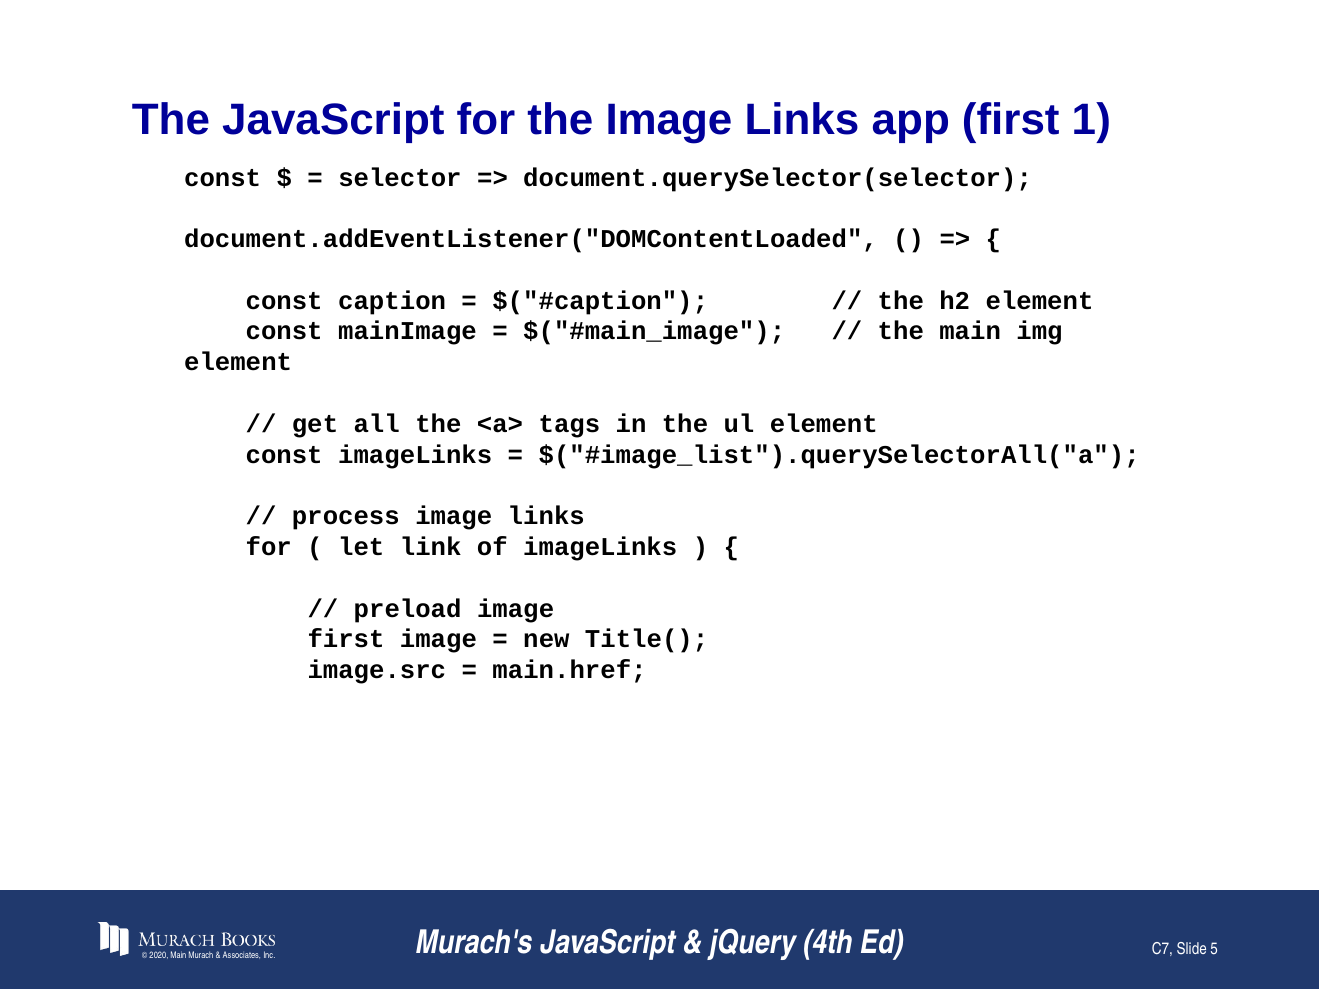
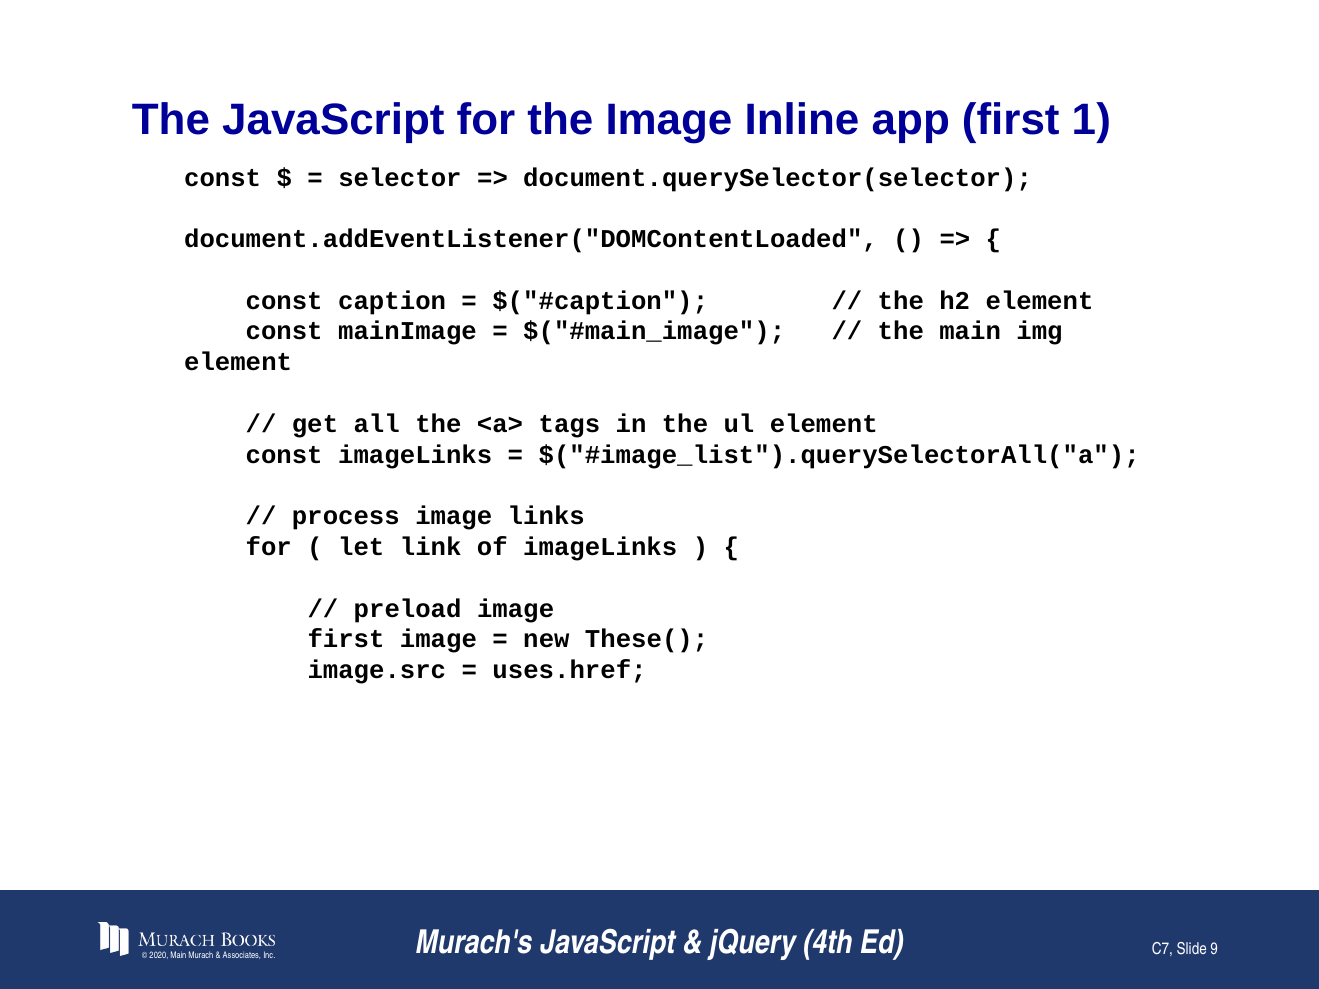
the Image Links: Links -> Inline
Title(: Title( -> These(
main.href: main.href -> uses.href
5: 5 -> 9
